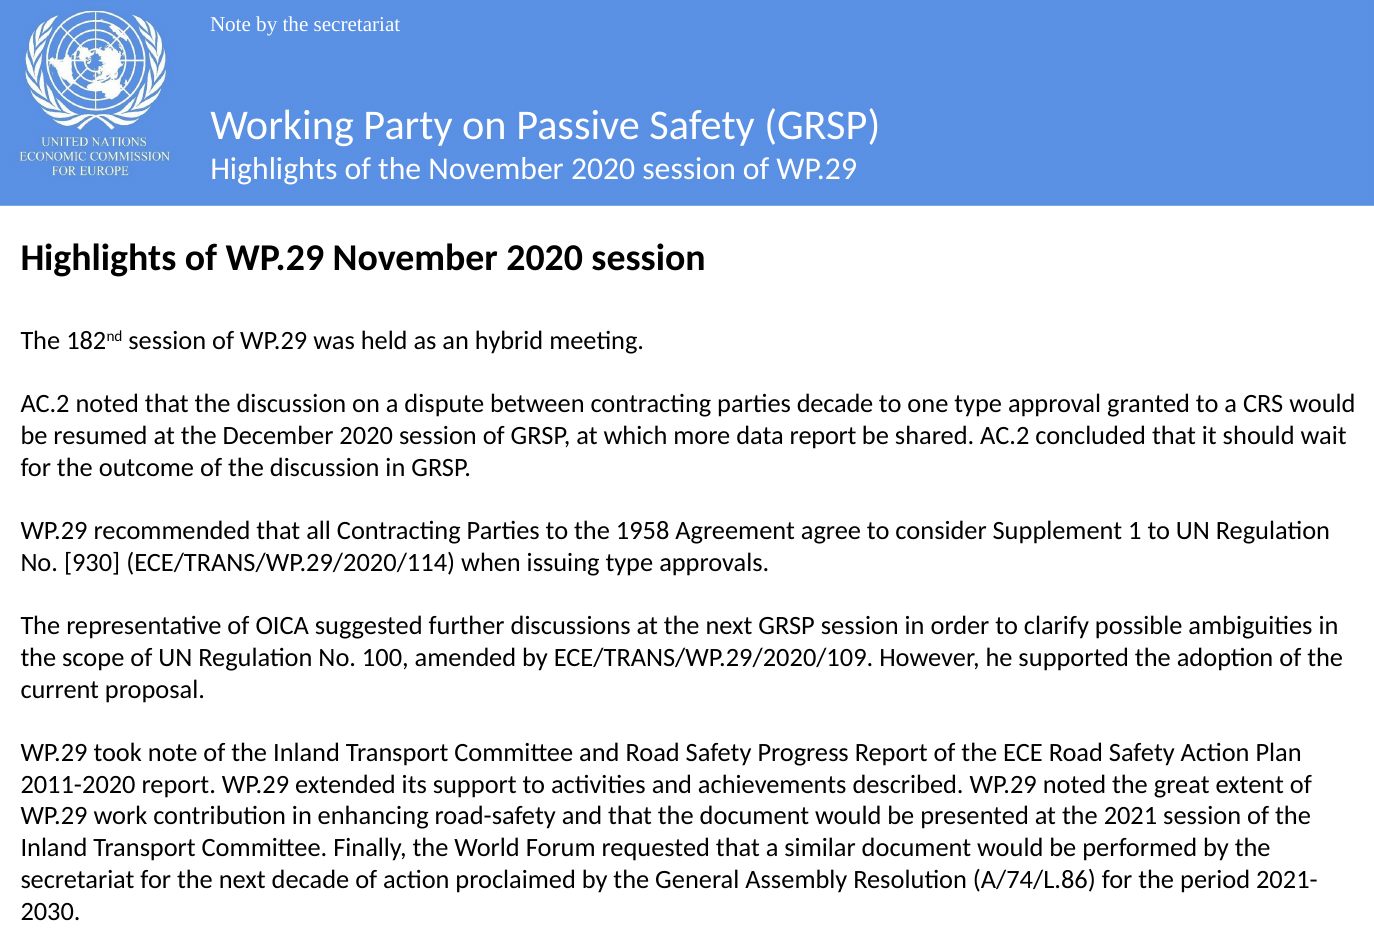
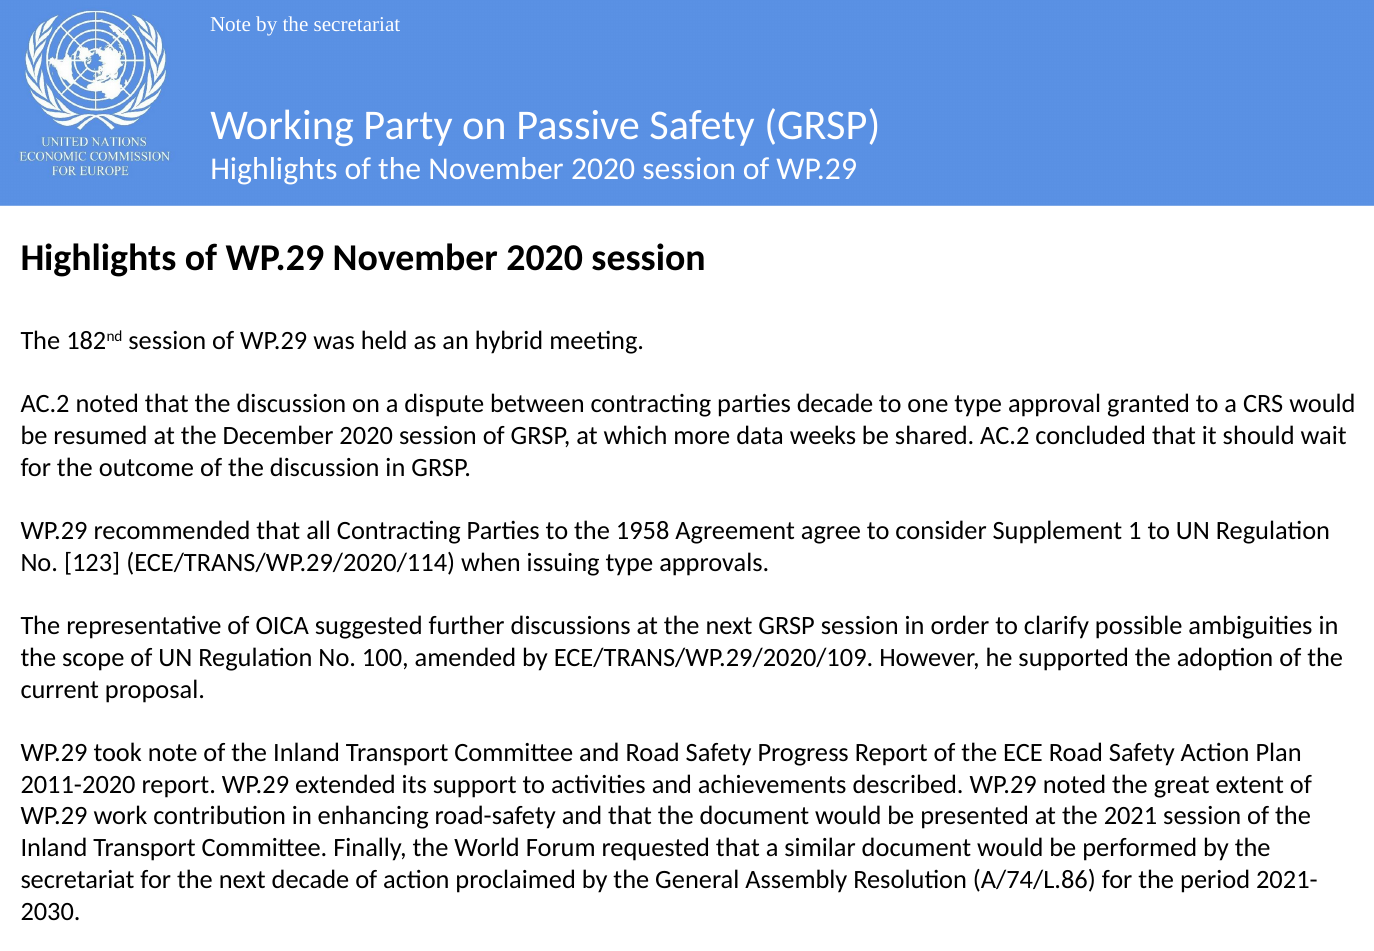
data report: report -> weeks
930: 930 -> 123
